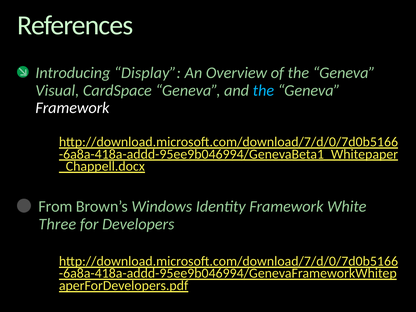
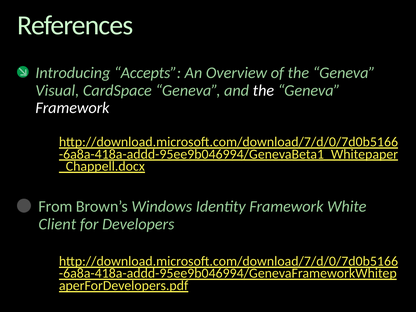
Display: Display -> Accepts
the at (263, 90) colour: light blue -> white
Three: Three -> Client
